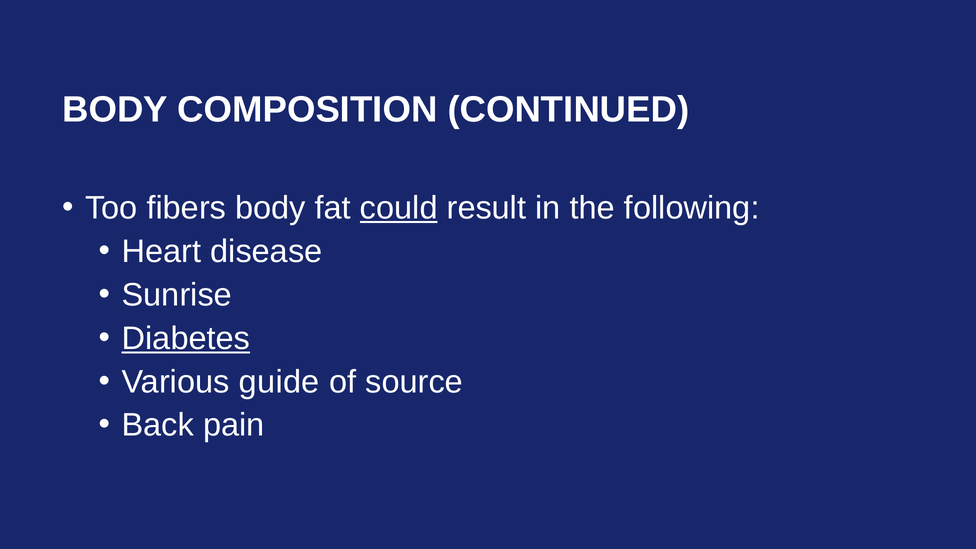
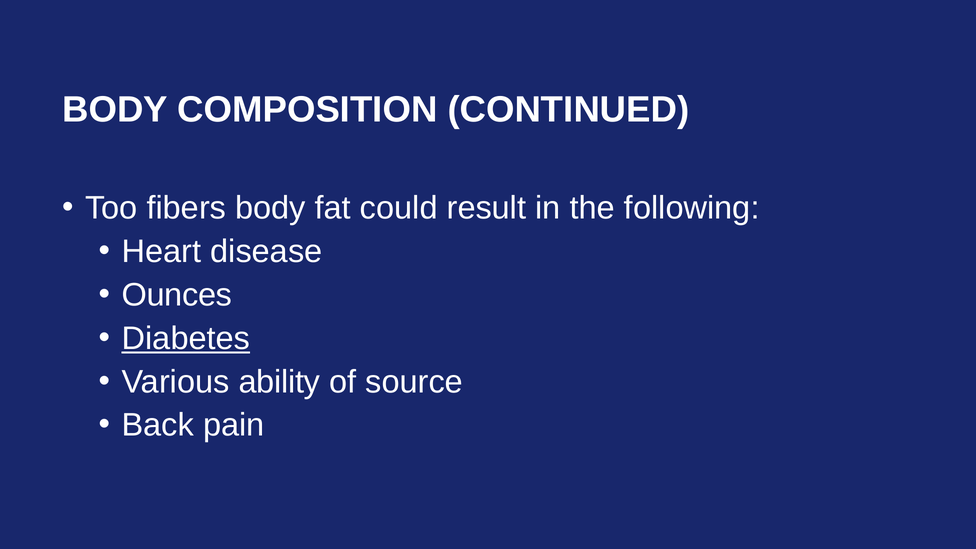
could underline: present -> none
Sunrise: Sunrise -> Ounces
guide: guide -> ability
